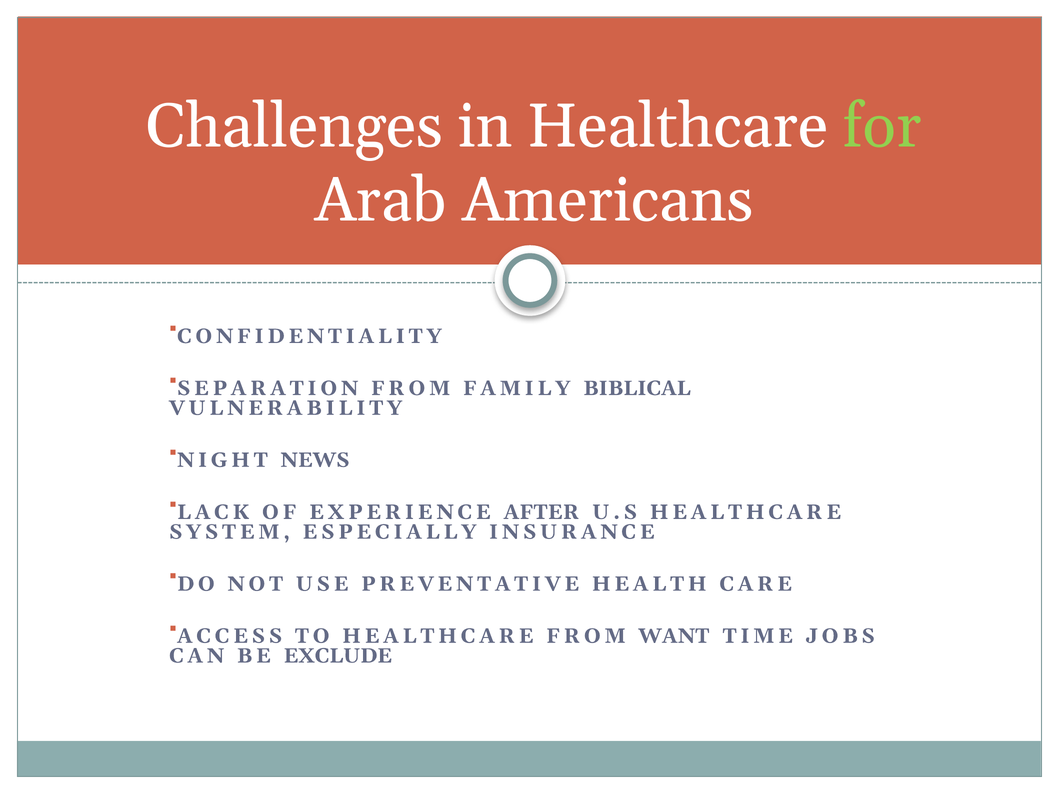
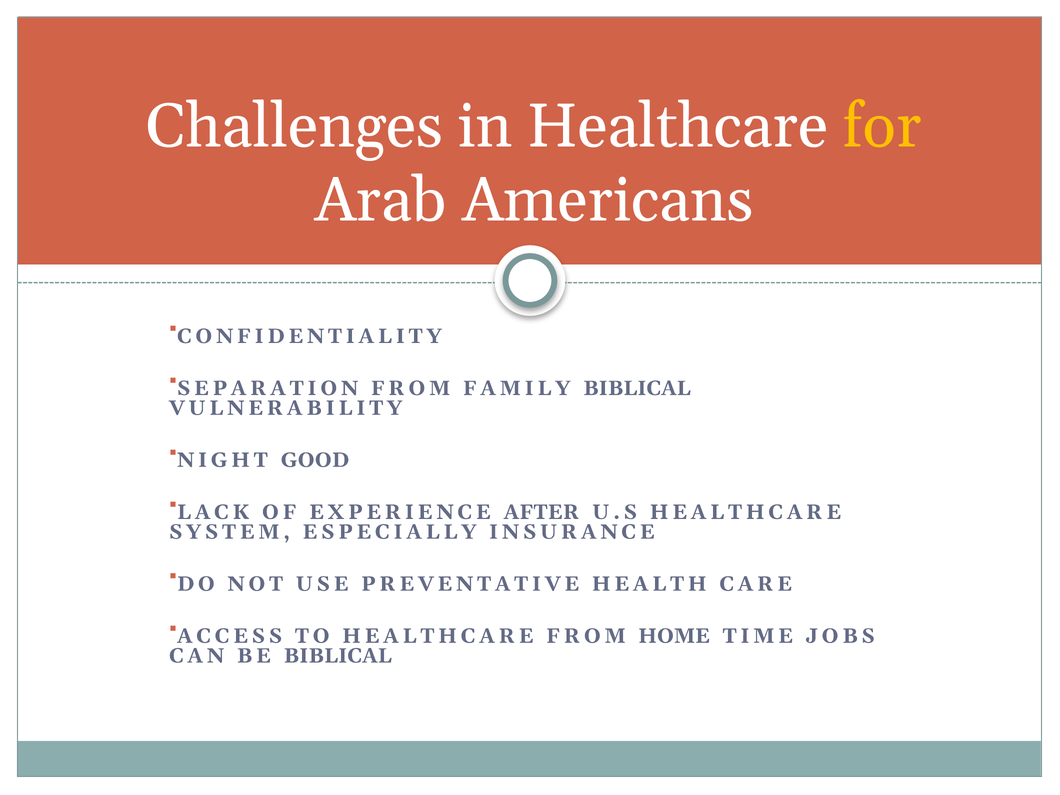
for colour: light green -> yellow
NEWS: NEWS -> GOOD
WANT: WANT -> HOME
BE EXCLUDE: EXCLUDE -> BIBLICAL
